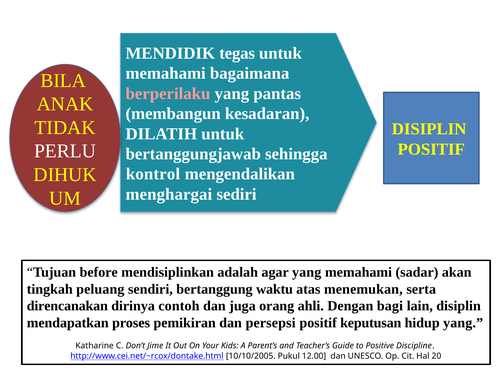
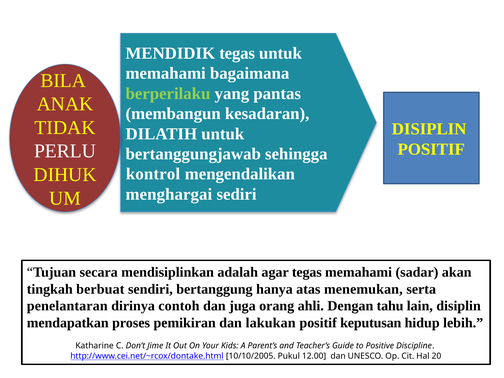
berperilaku colour: pink -> light green
before: before -> secara
agar yang: yang -> tegas
peluang: peluang -> berbuat
waktu: waktu -> hanya
direncanakan: direncanakan -> penelantaran
bagi: bagi -> tahu
persepsi: persepsi -> lakukan
hidup yang: yang -> lebih
